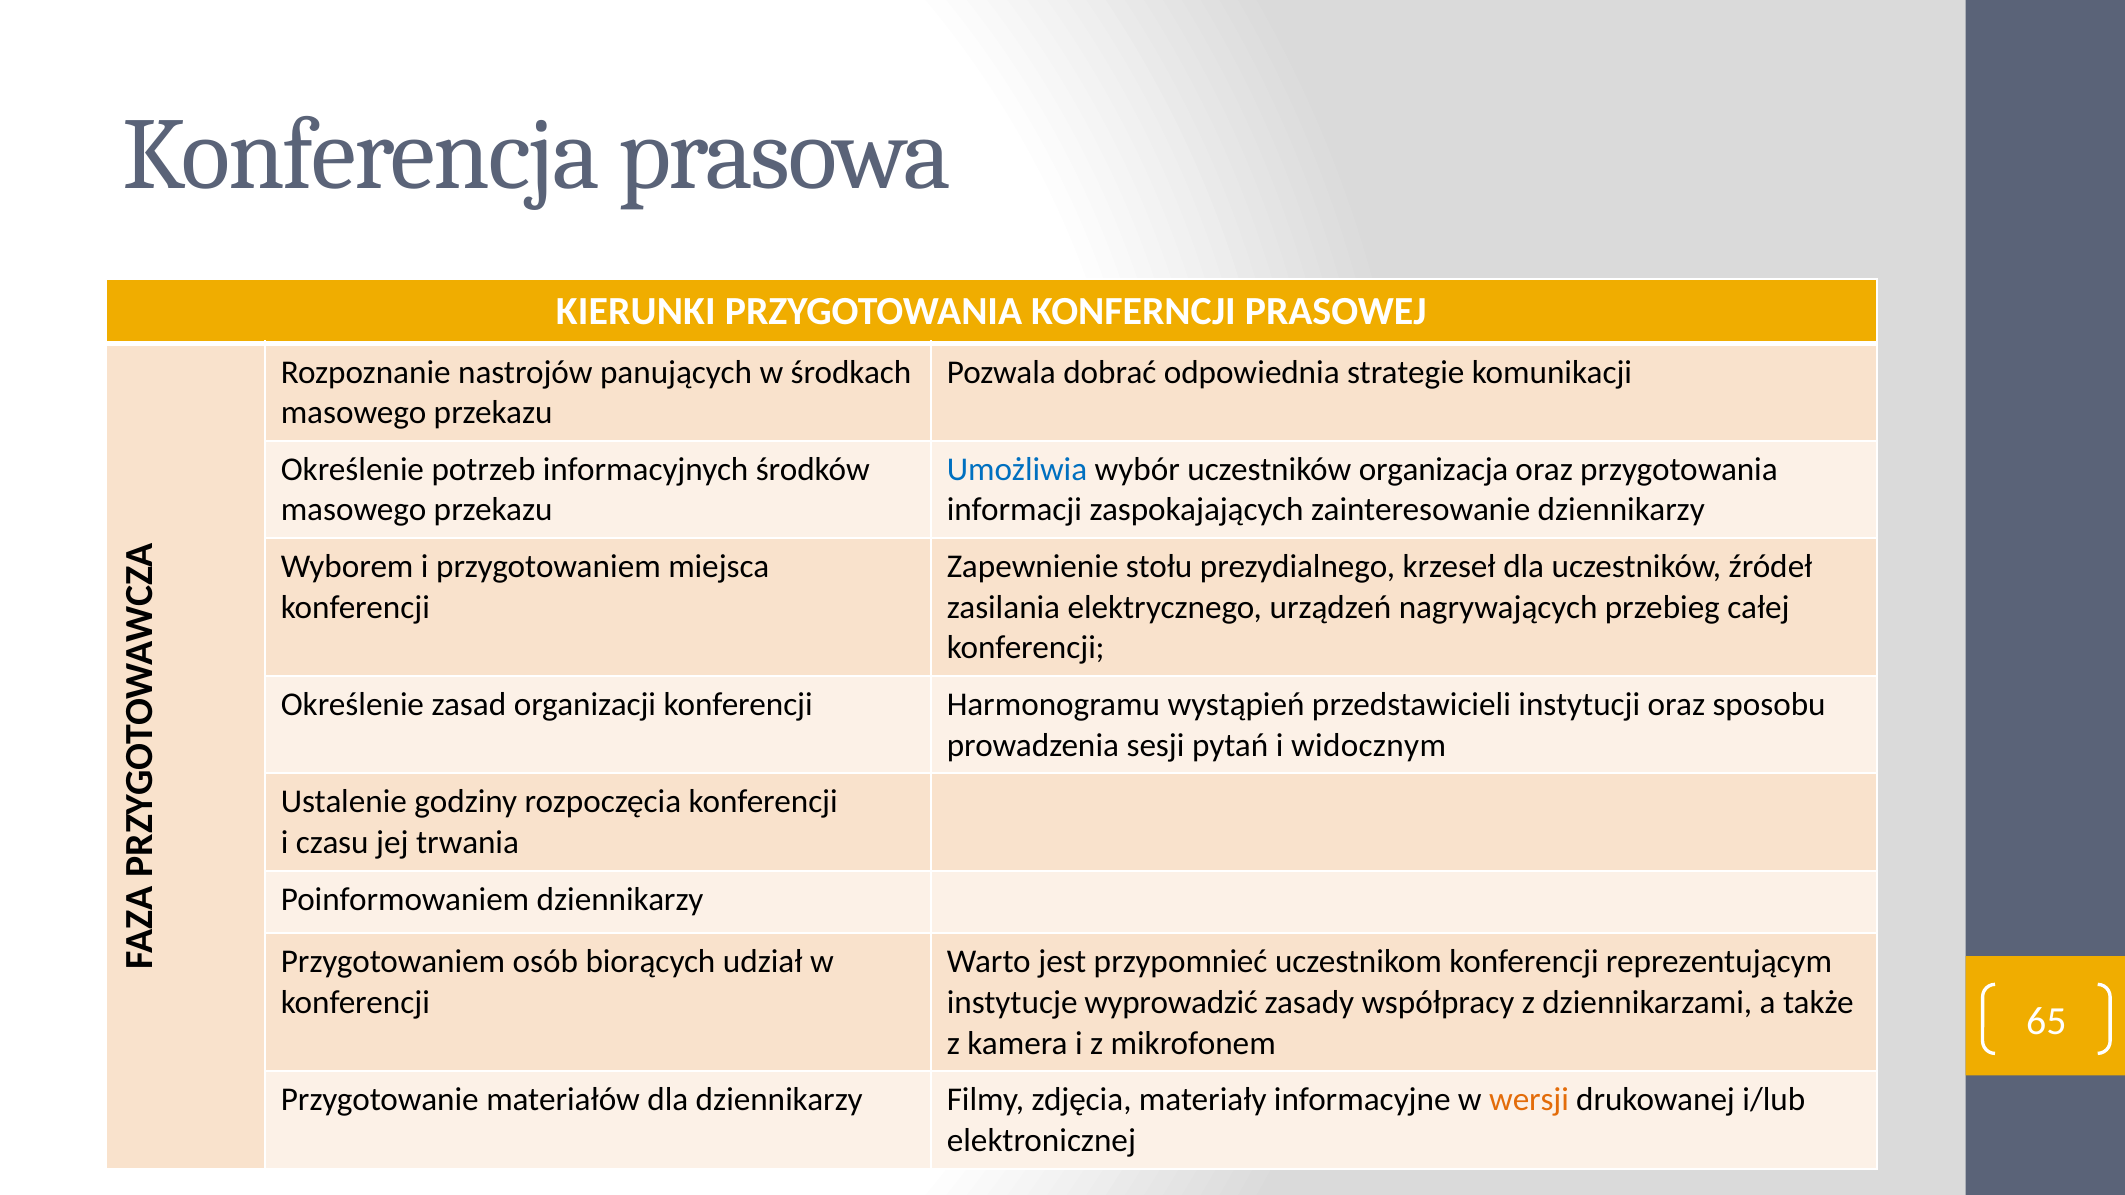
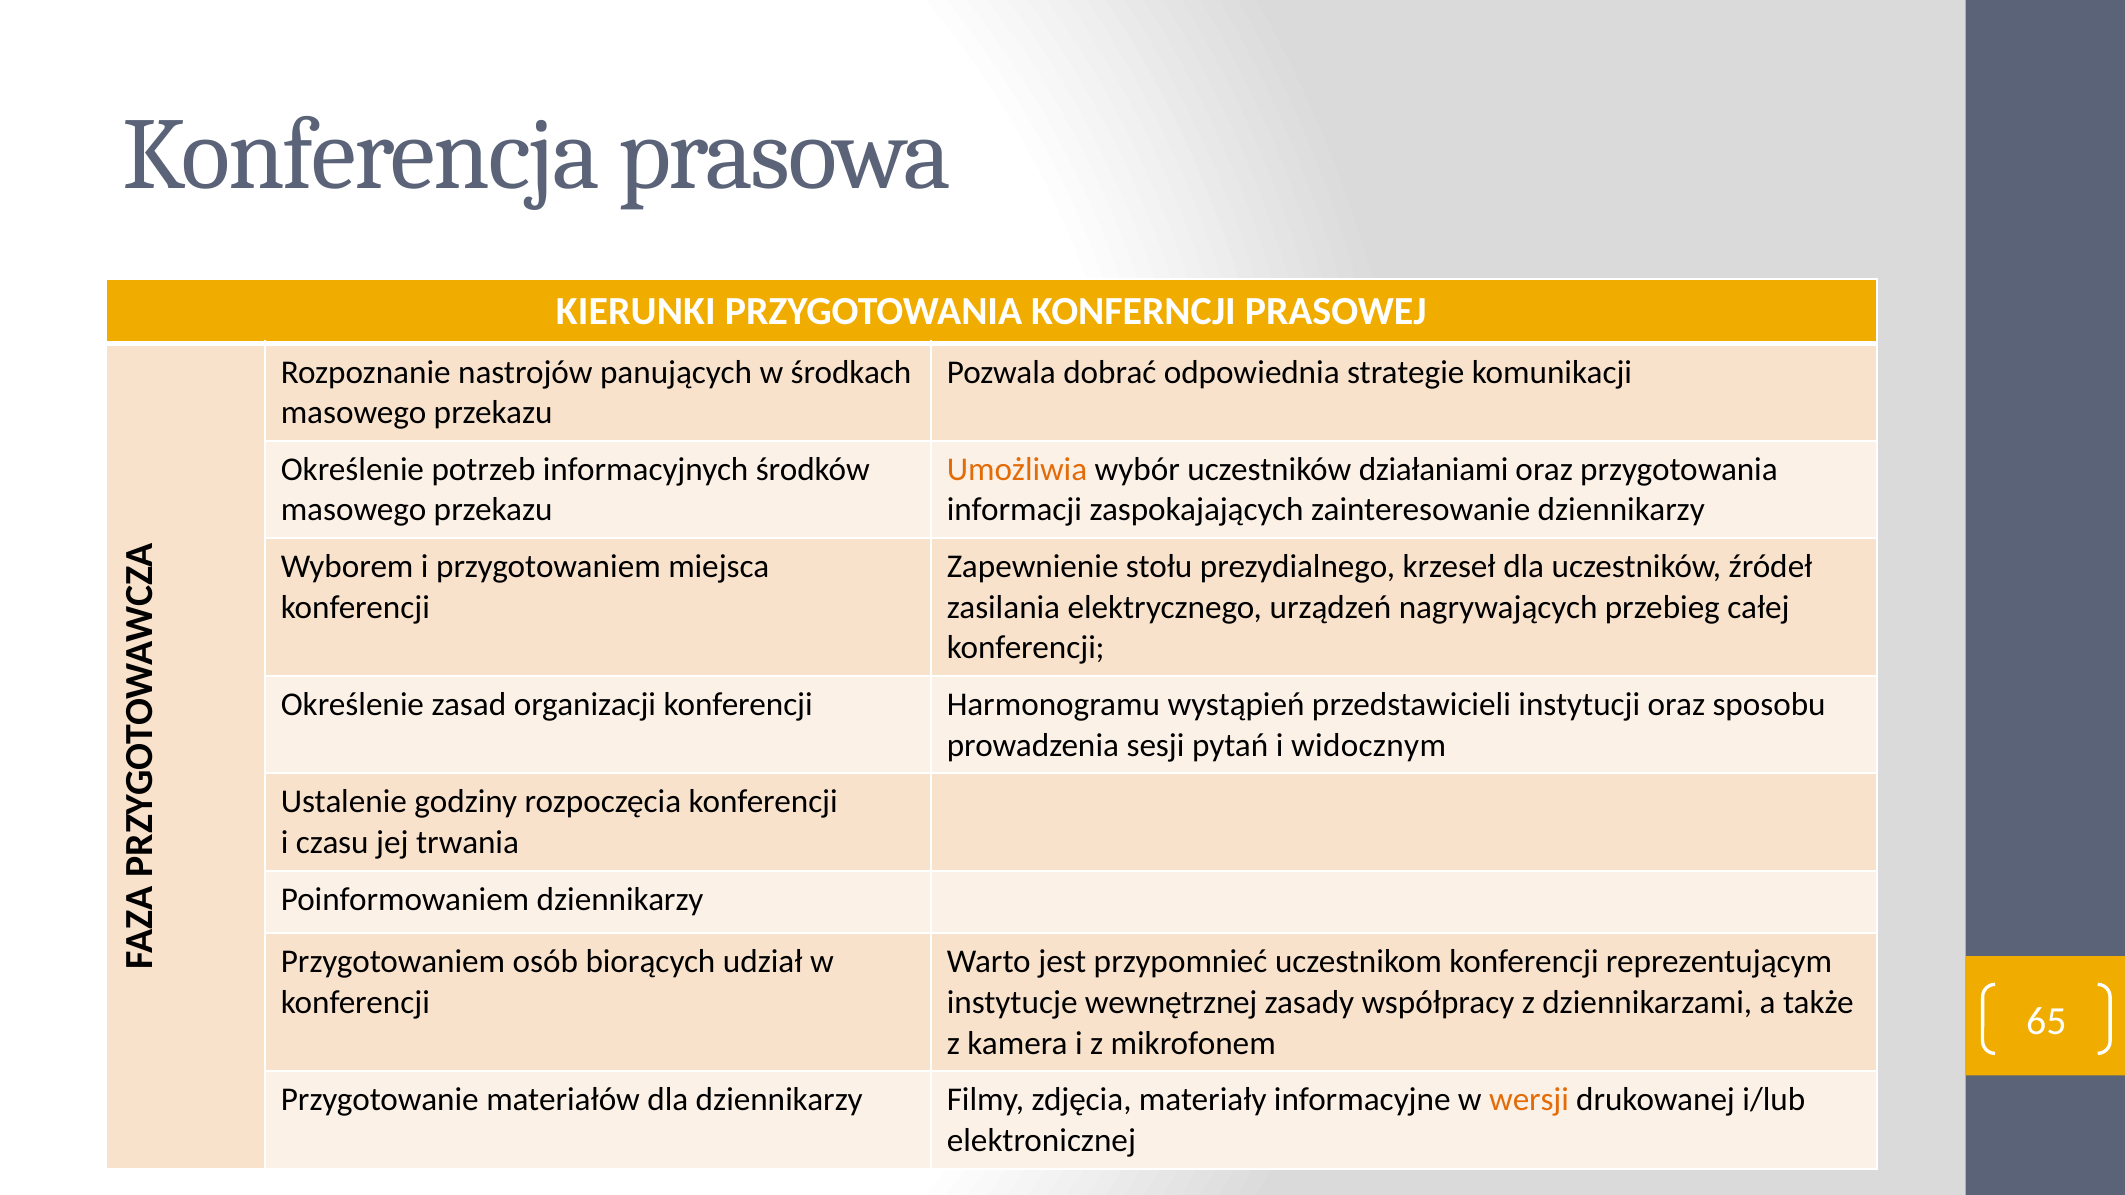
Umożliwia colour: blue -> orange
organizacja: organizacja -> działaniami
wyprowadzić: wyprowadzić -> wewnętrznej
